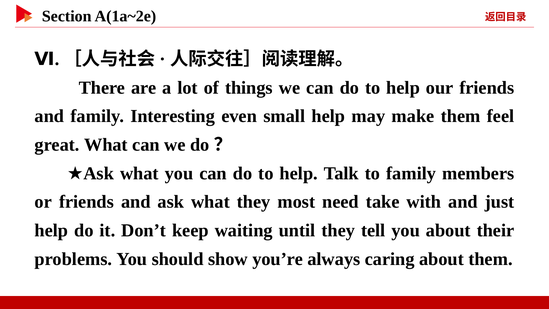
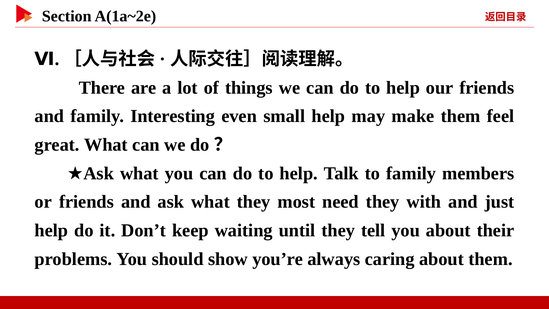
need take: take -> they
